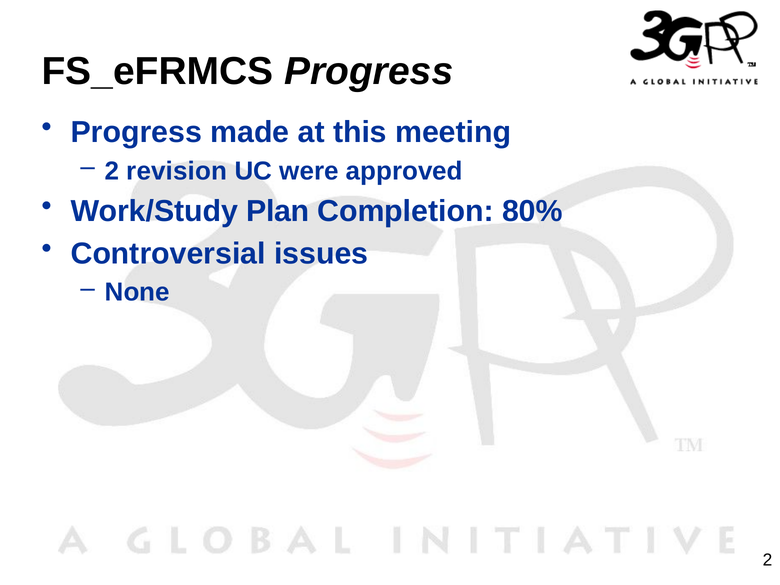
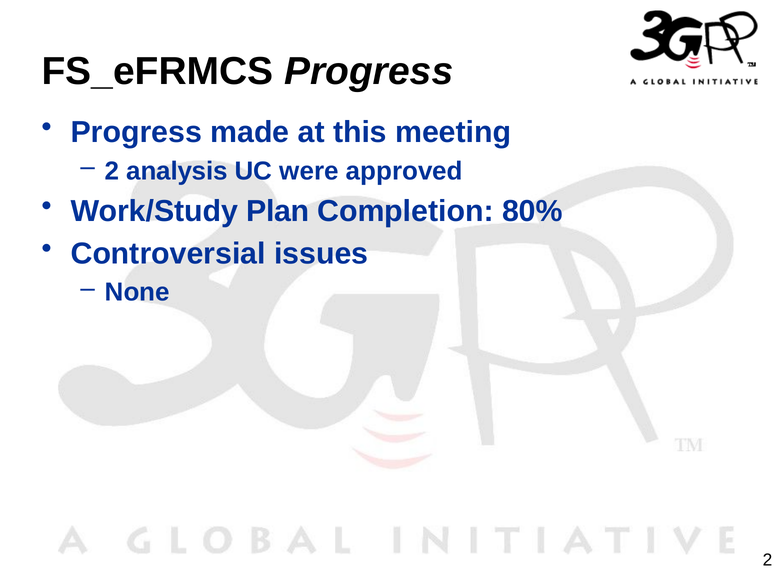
revision: revision -> analysis
